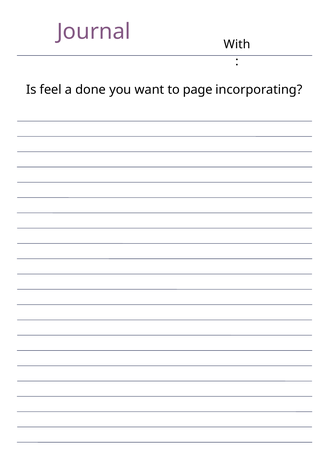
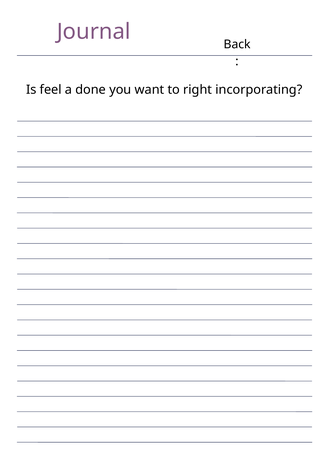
With: With -> Back
page: page -> right
